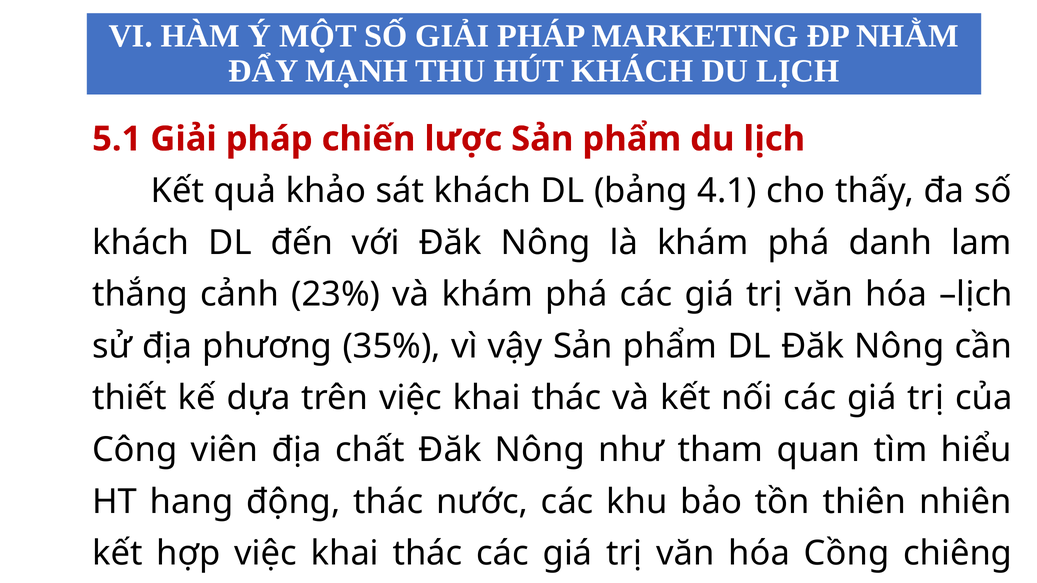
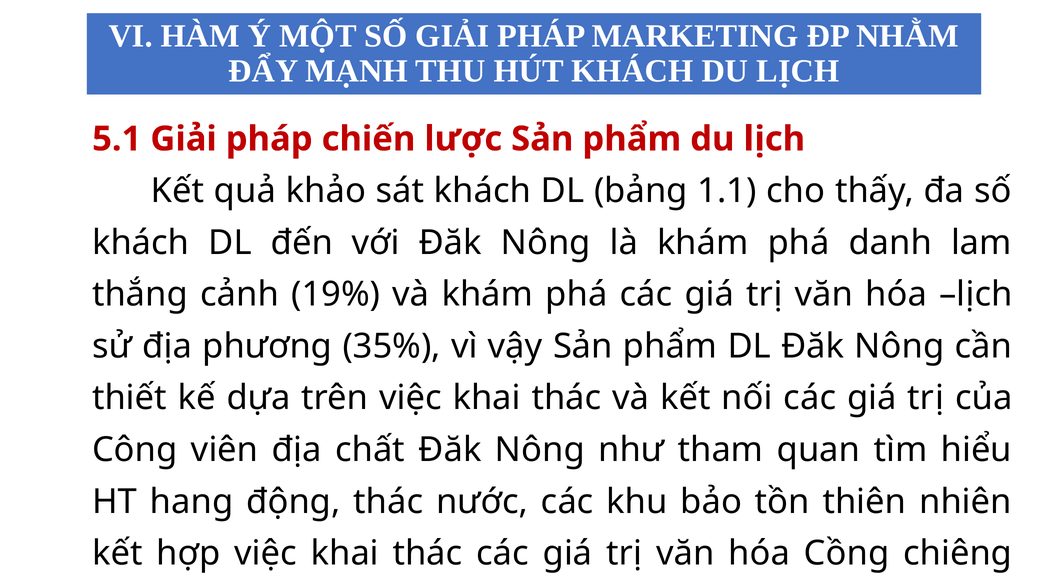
4.1: 4.1 -> 1.1
23%: 23% -> 19%
